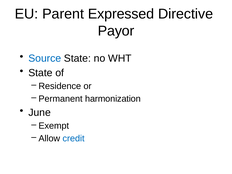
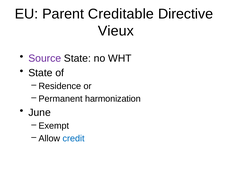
Expressed: Expressed -> Creditable
Payor: Payor -> Vieux
Source colour: blue -> purple
